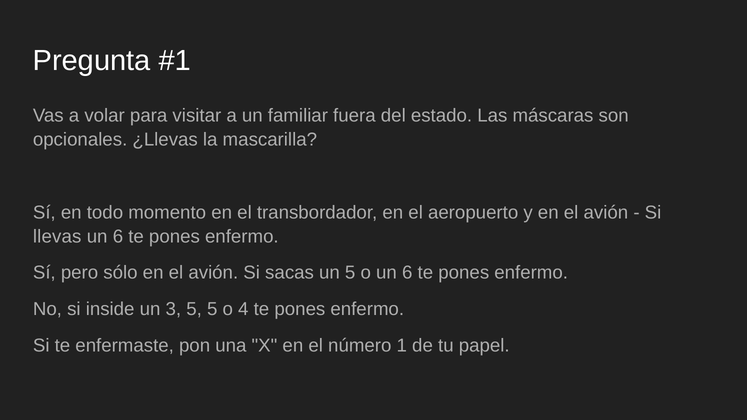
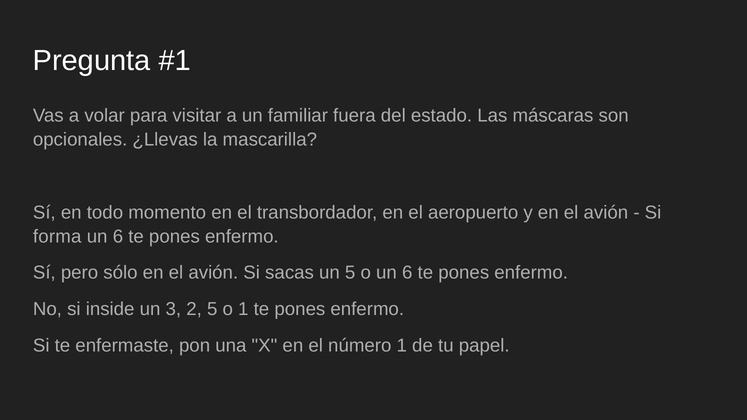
llevas: llevas -> forma
3 5: 5 -> 2
o 4: 4 -> 1
